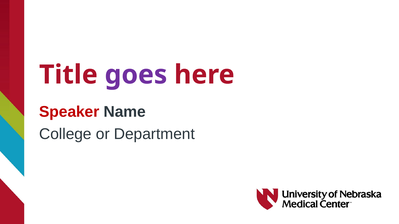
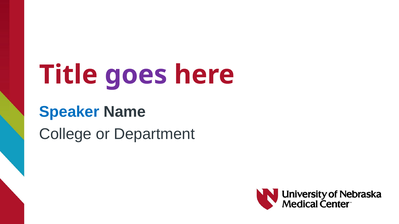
Speaker colour: red -> blue
